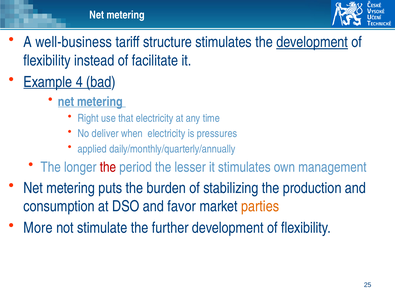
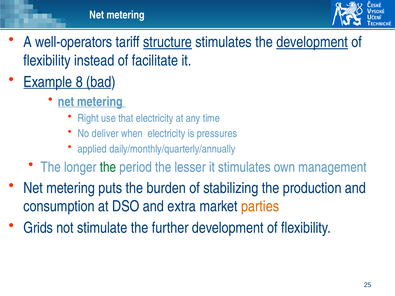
well-business: well-business -> well-operators
structure underline: none -> present
4: 4 -> 8
the at (108, 167) colour: red -> green
favor: favor -> extra
More: More -> Grids
